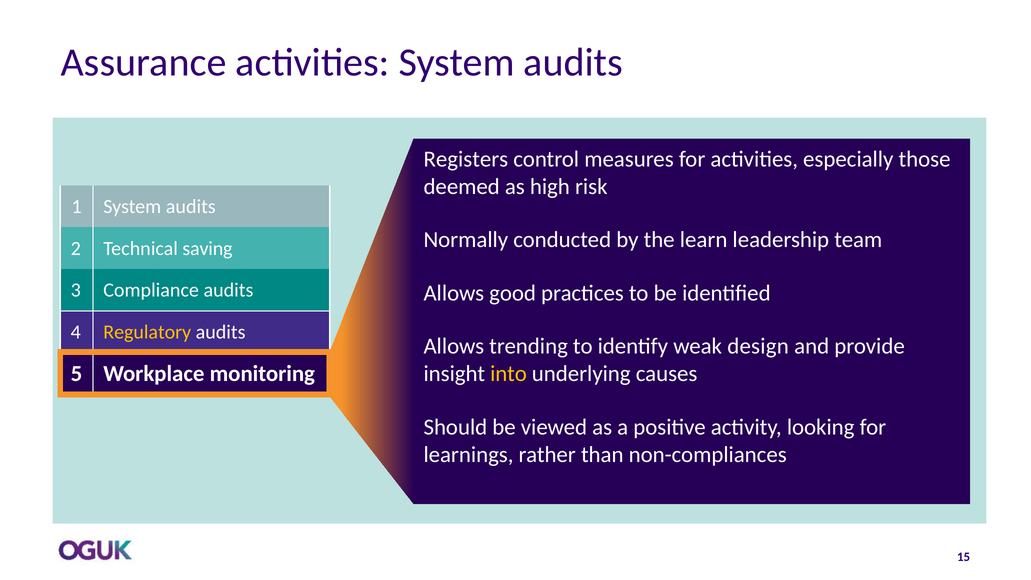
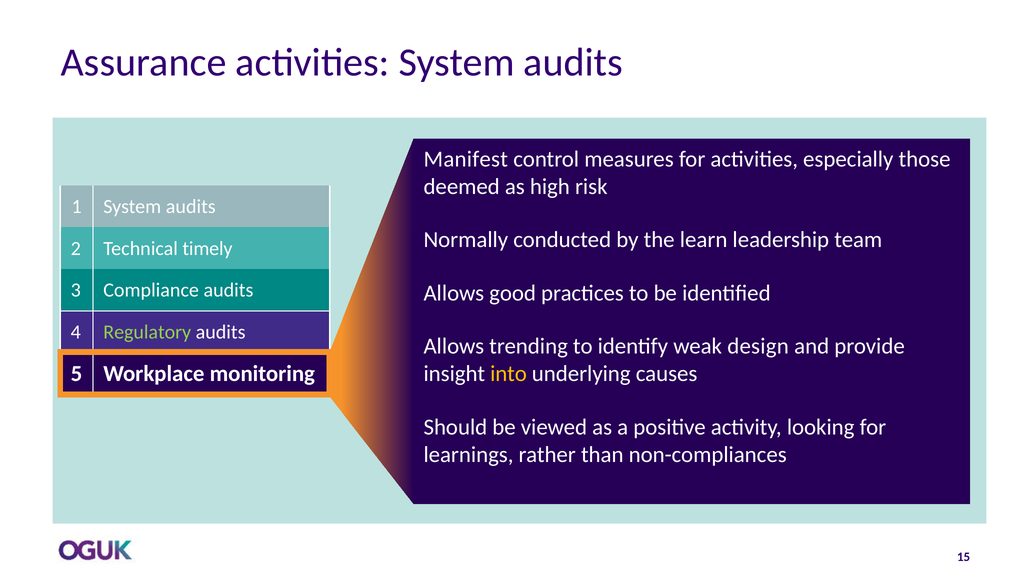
Registers: Registers -> Manifest
saving: saving -> timely
Regulatory colour: yellow -> light green
